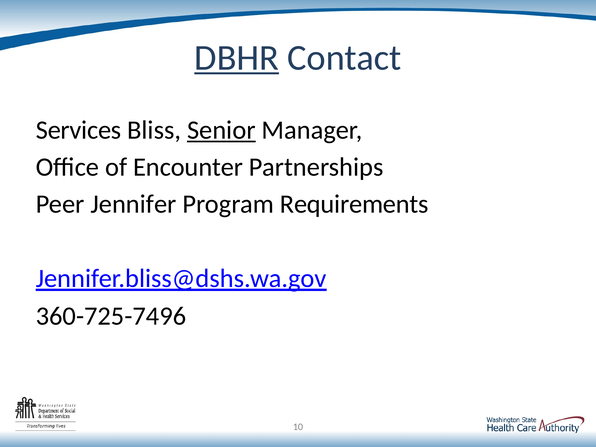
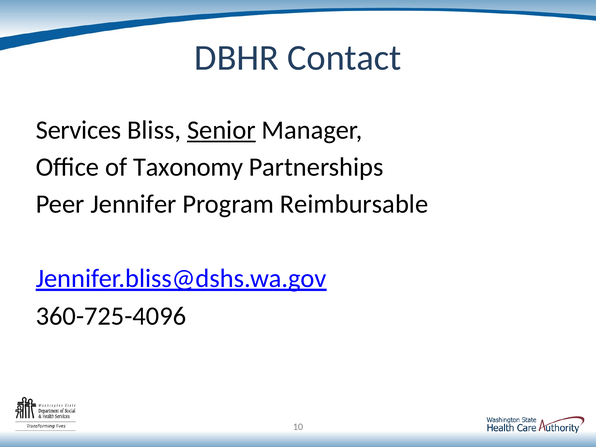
DBHR underline: present -> none
Encounter: Encounter -> Taxonomy
Requirements: Requirements -> Reimbursable
360-725-7496: 360-725-7496 -> 360-725-4096
